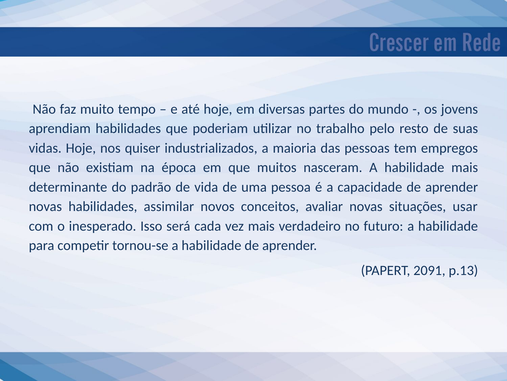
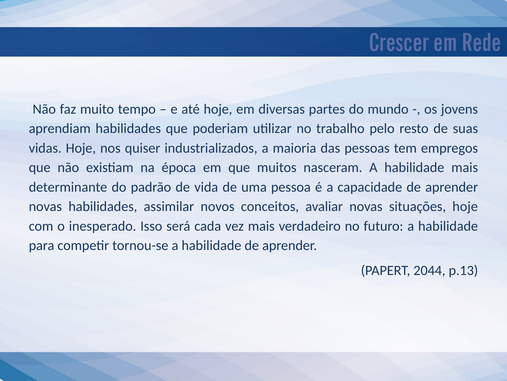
situações usar: usar -> hoje
2091: 2091 -> 2044
